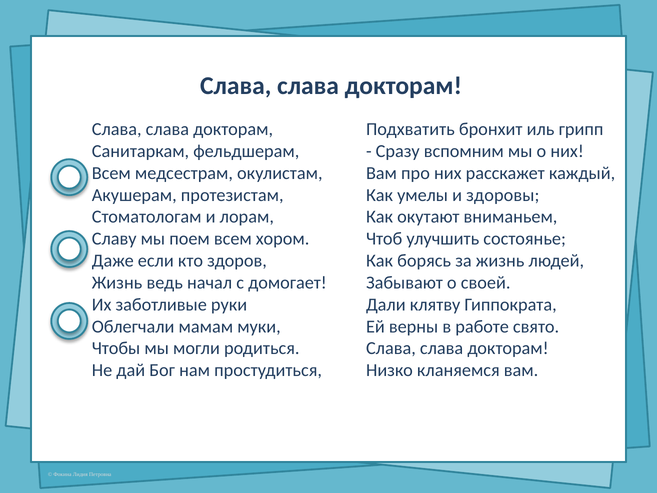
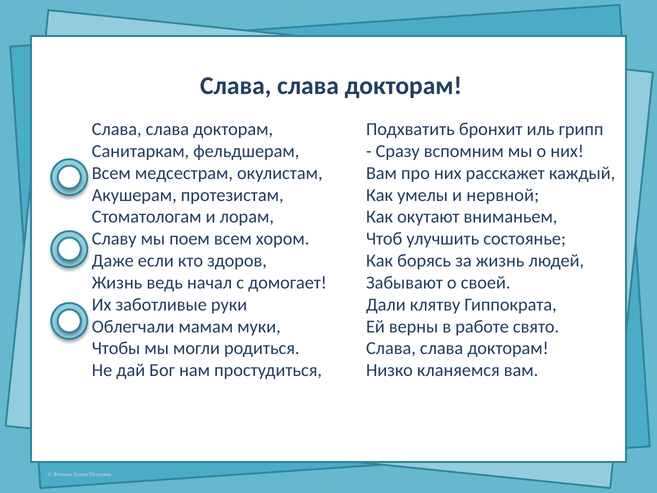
здоровы: здоровы -> нервной
